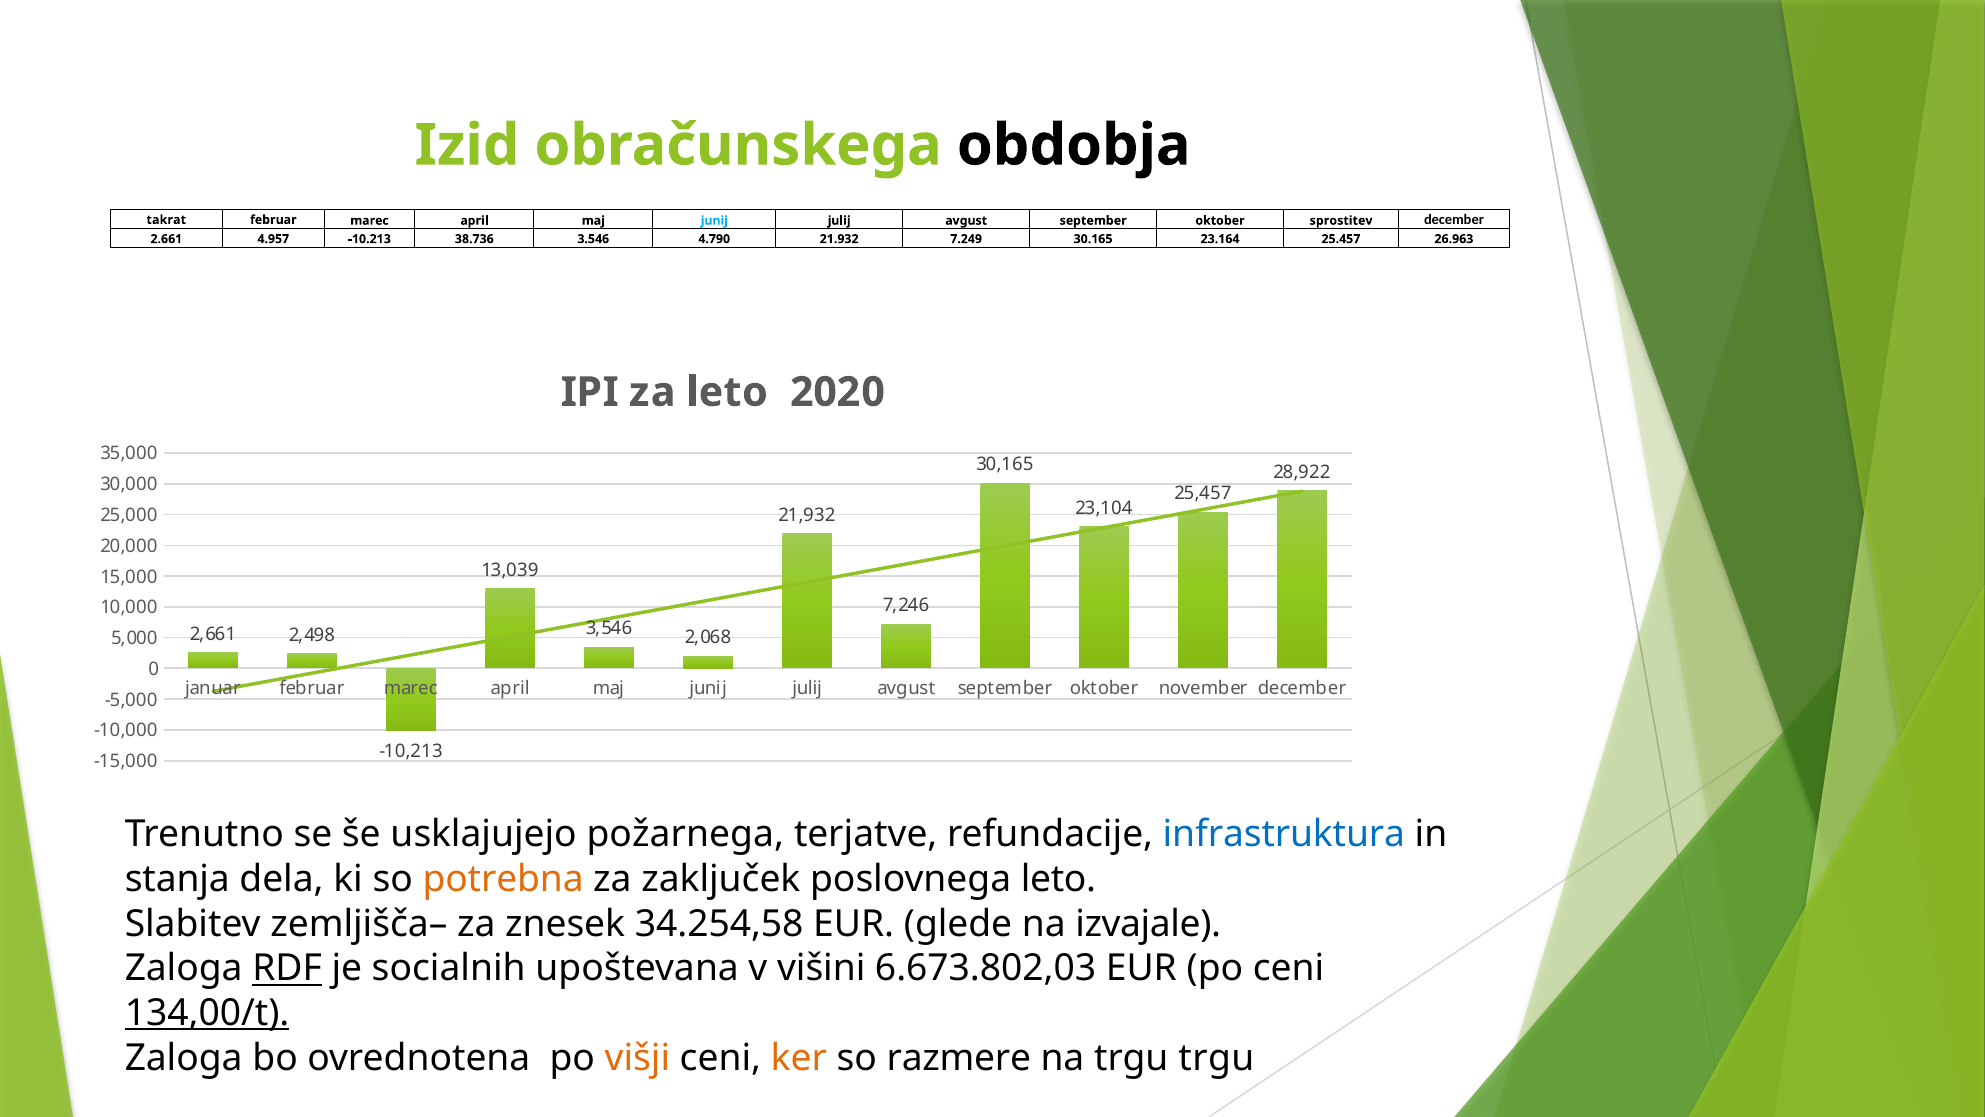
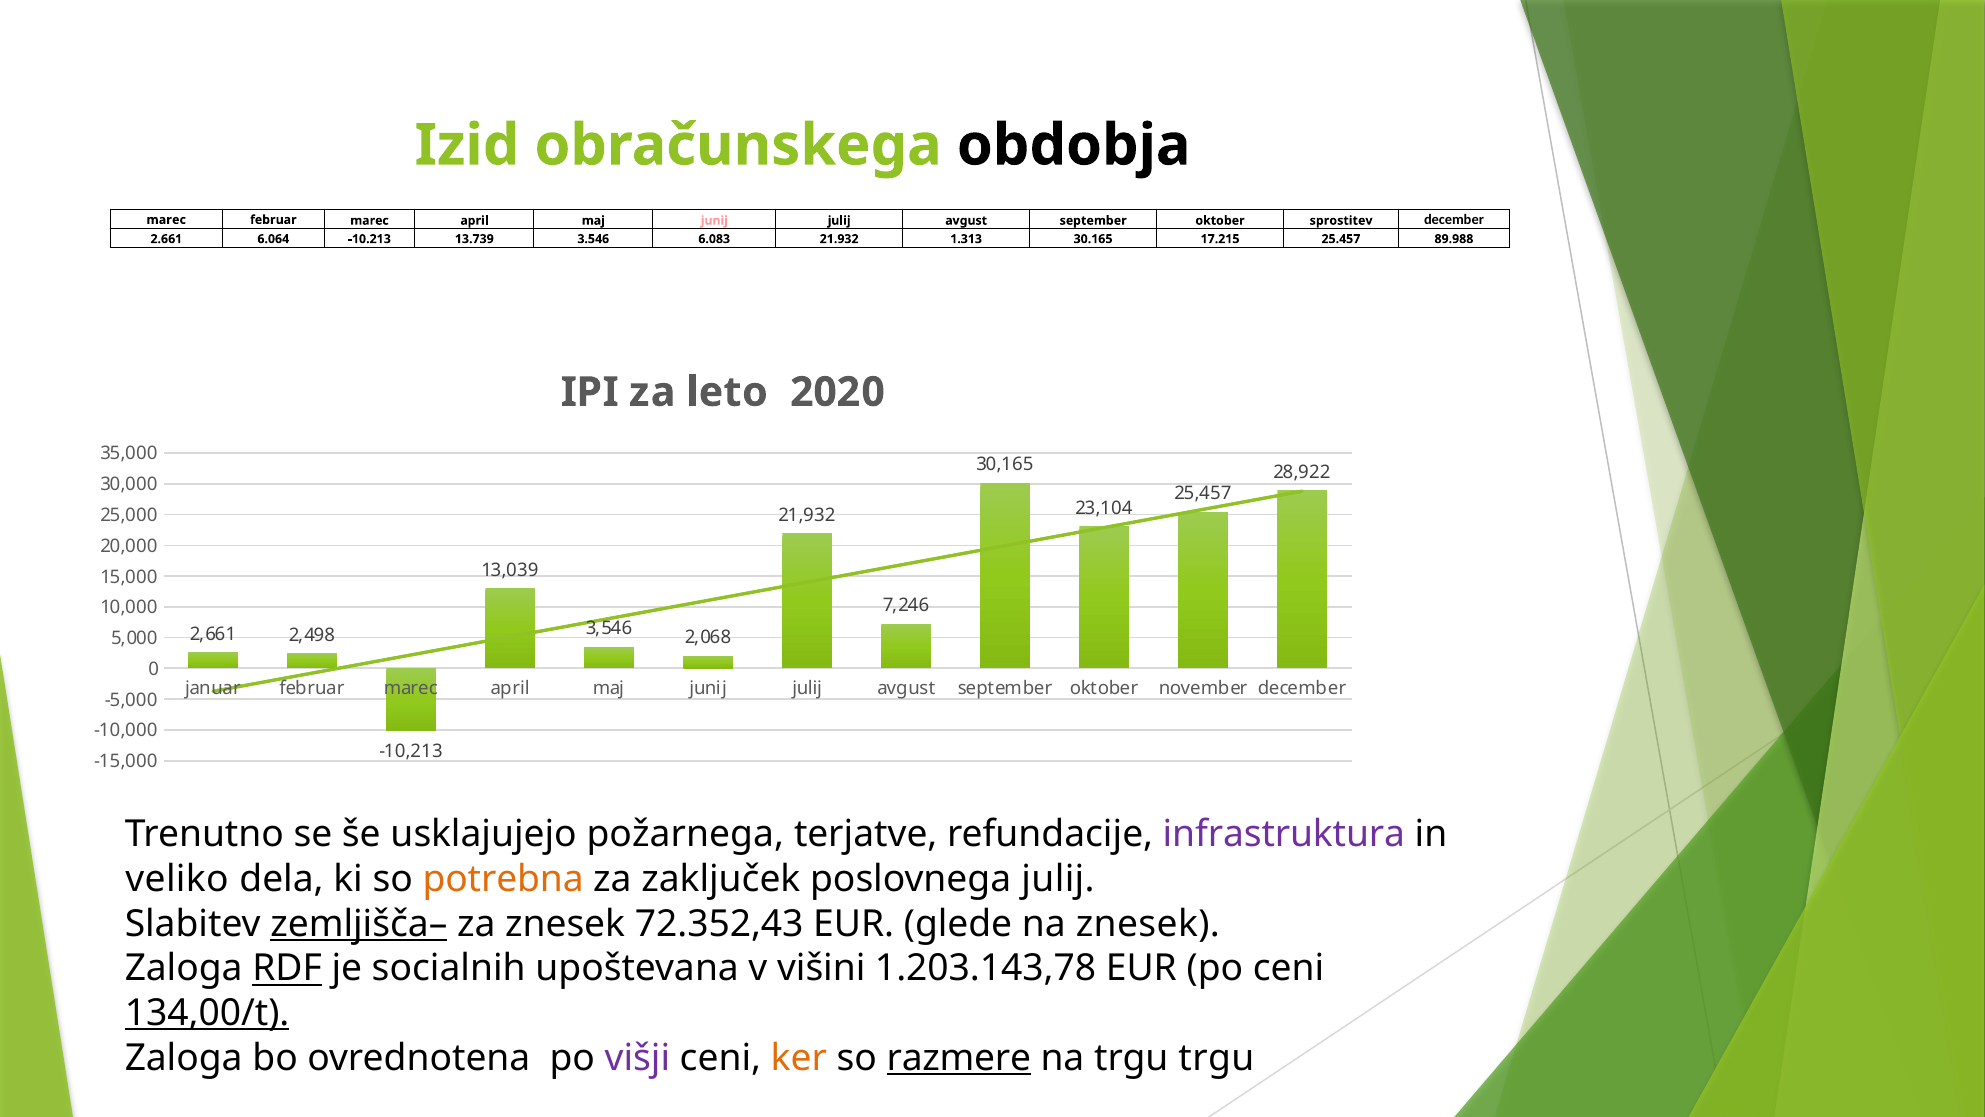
takrat at (166, 220): takrat -> marec
junij at (714, 221) colour: light blue -> pink
4.957: 4.957 -> 6.064
38.736: 38.736 -> 13.739
4.790: 4.790 -> 6.083
7.249: 7.249 -> 1.313
23.164: 23.164 -> 17.215
26.963: 26.963 -> 89.988
infrastruktura colour: blue -> purple
stanja: stanja -> veliko
poslovnega leto: leto -> julij
zemljišča– underline: none -> present
34.254,58: 34.254,58 -> 72.352,43
na izvajale: izvajale -> znesek
6.673.802,03: 6.673.802,03 -> 1.203.143,78
višji colour: orange -> purple
razmere underline: none -> present
